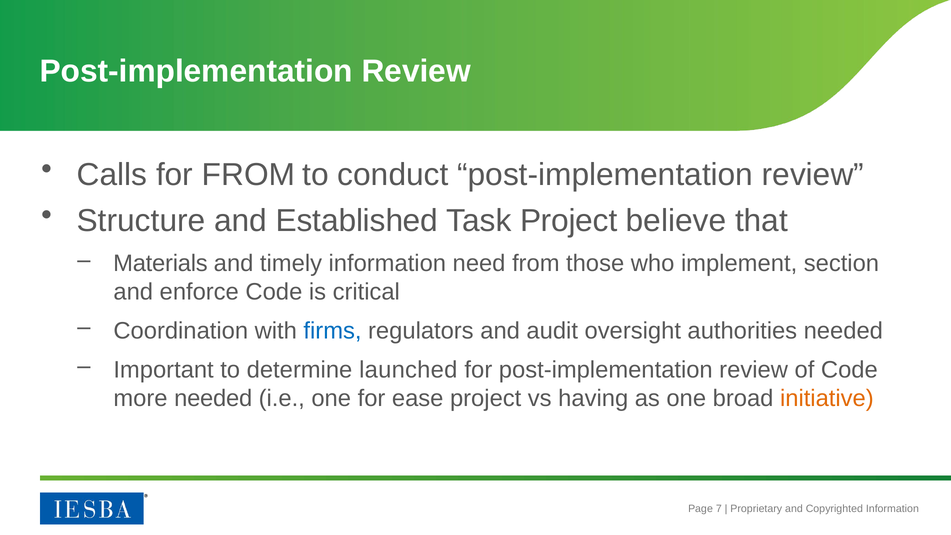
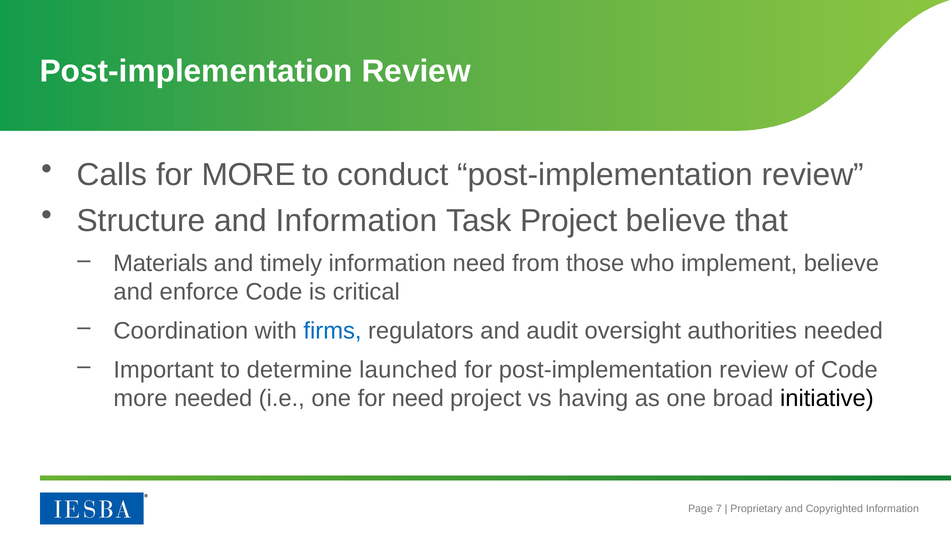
for FROM: FROM -> MORE
and Established: Established -> Information
implement section: section -> believe
for ease: ease -> need
initiative colour: orange -> black
